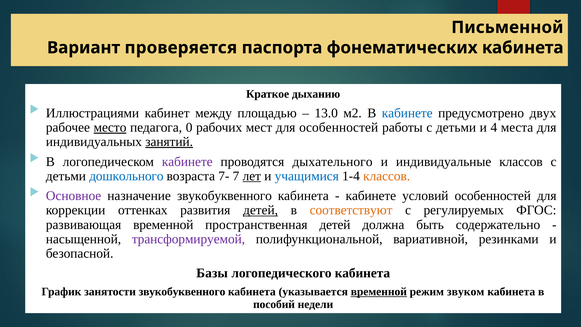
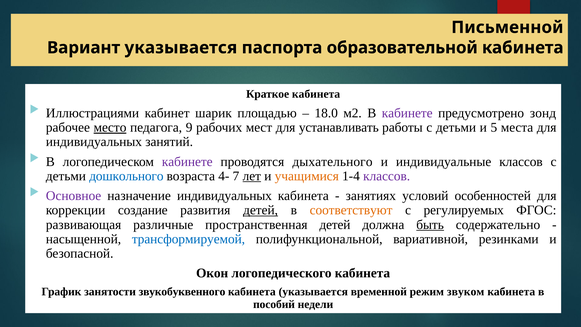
Вариант проверяется: проверяется -> указывается
фонематических: фонематических -> образовательной
Краткое дыханию: дыханию -> кабинета
между: между -> шарик
13.0: 13.0 -> 18.0
кабинете at (407, 113) colour: blue -> purple
двух: двух -> зонд
0: 0 -> 9
для особенностей: особенностей -> устанавливать
4: 4 -> 5
занятий underline: present -> none
7-: 7- -> 4-
учащимися colour: blue -> orange
классов at (387, 176) colour: orange -> purple
назначение звукобуквенного: звукобуквенного -> индивидуальных
кабинете at (371, 196): кабинете -> занятиях
оттенках: оттенках -> создание
развивающая временной: временной -> различные
быть underline: none -> present
трансформируемой colour: purple -> blue
Базы: Базы -> Окон
временной at (379, 292) underline: present -> none
